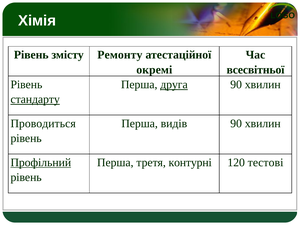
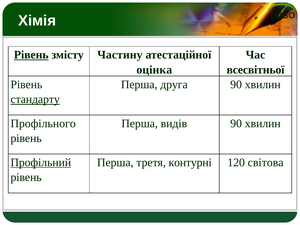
Рівень at (31, 55) underline: none -> present
Ремонту: Ремонту -> Частину
окремі: окремі -> оцінка
друга underline: present -> none
Проводиться: Проводиться -> Профільного
тестові: тестові -> світова
